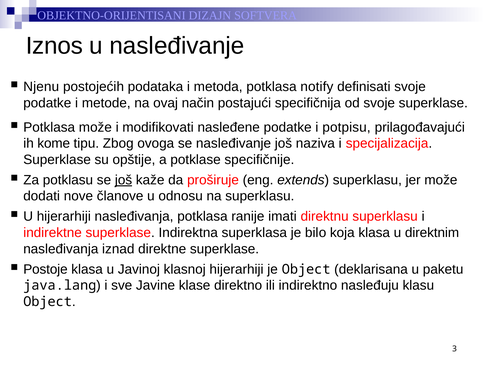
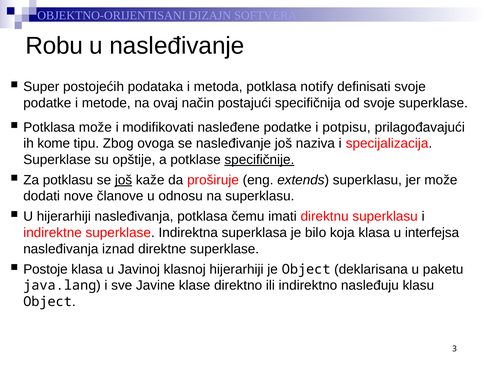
Iznos: Iznos -> Robu
Njenu: Njenu -> Super
specifičnije underline: none -> present
ranije: ranije -> čemu
direktnim: direktnim -> interfejsa
